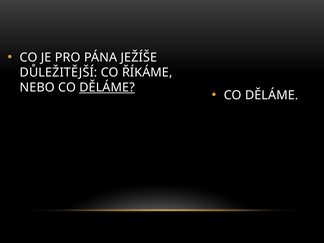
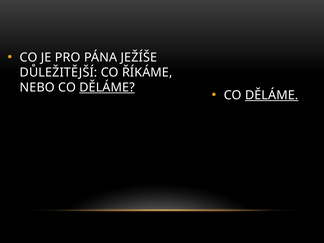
DĚLÁME at (272, 95) underline: none -> present
